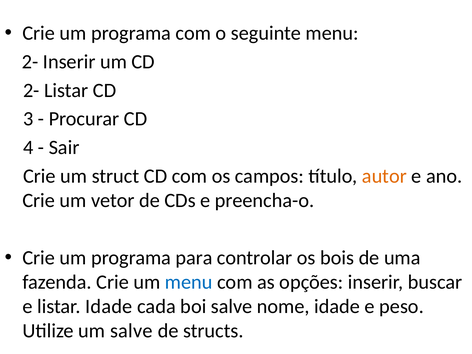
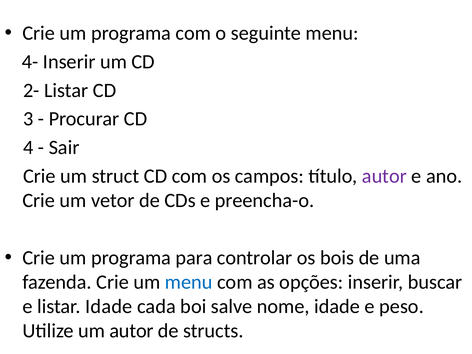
2- at (30, 62): 2- -> 4-
autor at (384, 176) colour: orange -> purple
um salve: salve -> autor
